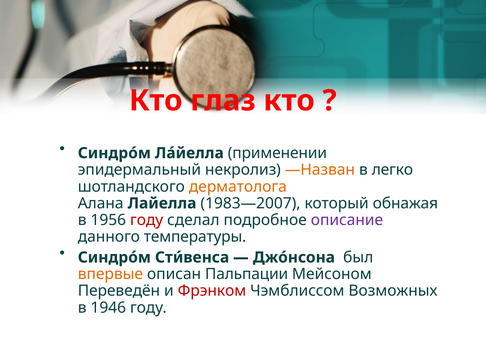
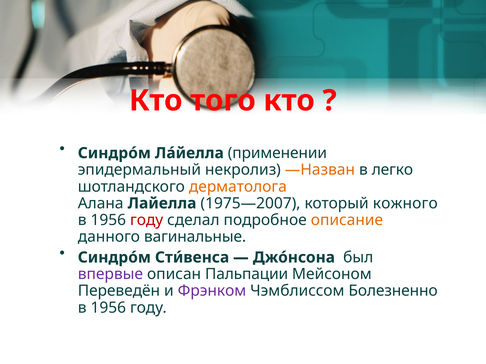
глаз: глаз -> того
1983—2007: 1983—2007 -> 1975—2007
обнажая: обнажая -> кожного
описание colour: purple -> orange
температуры: температуры -> вагинальные
впервые colour: orange -> purple
Фрэнком colour: red -> purple
Возможных: Возможных -> Болезненно
1946 at (108, 308): 1946 -> 1956
